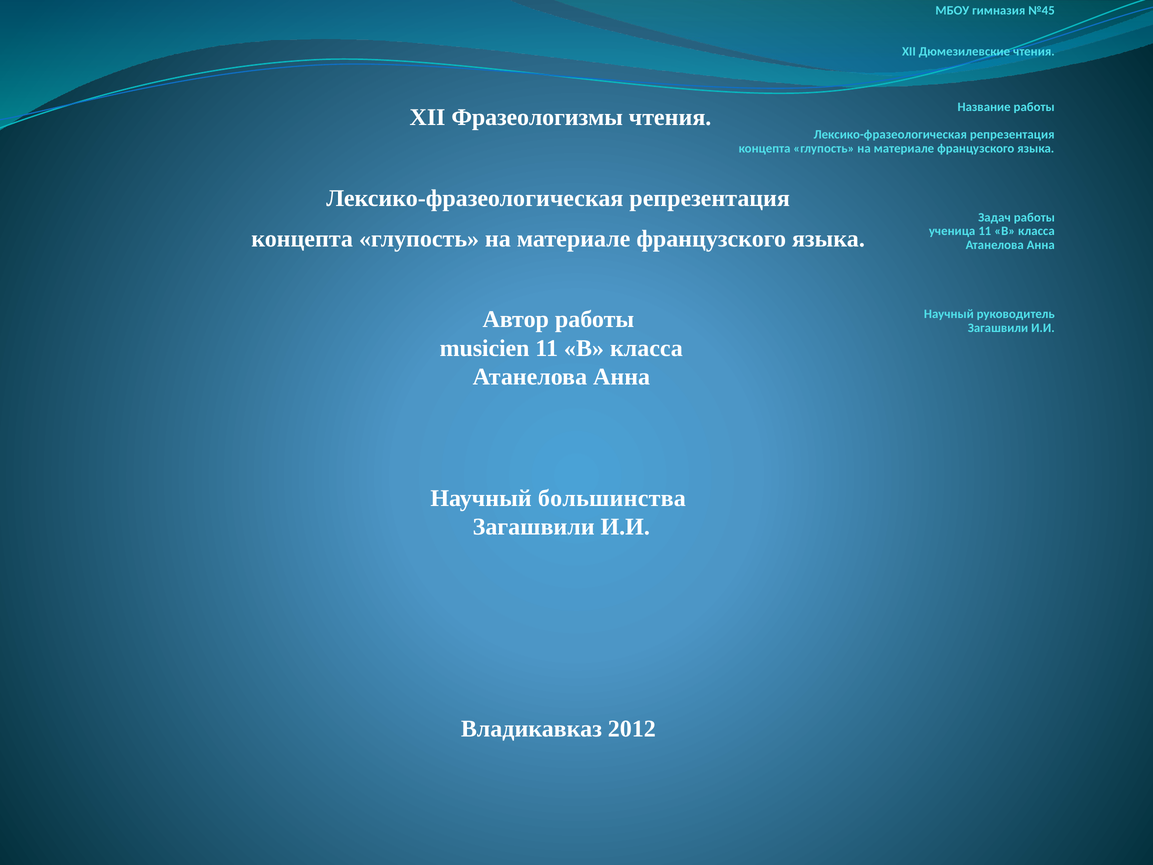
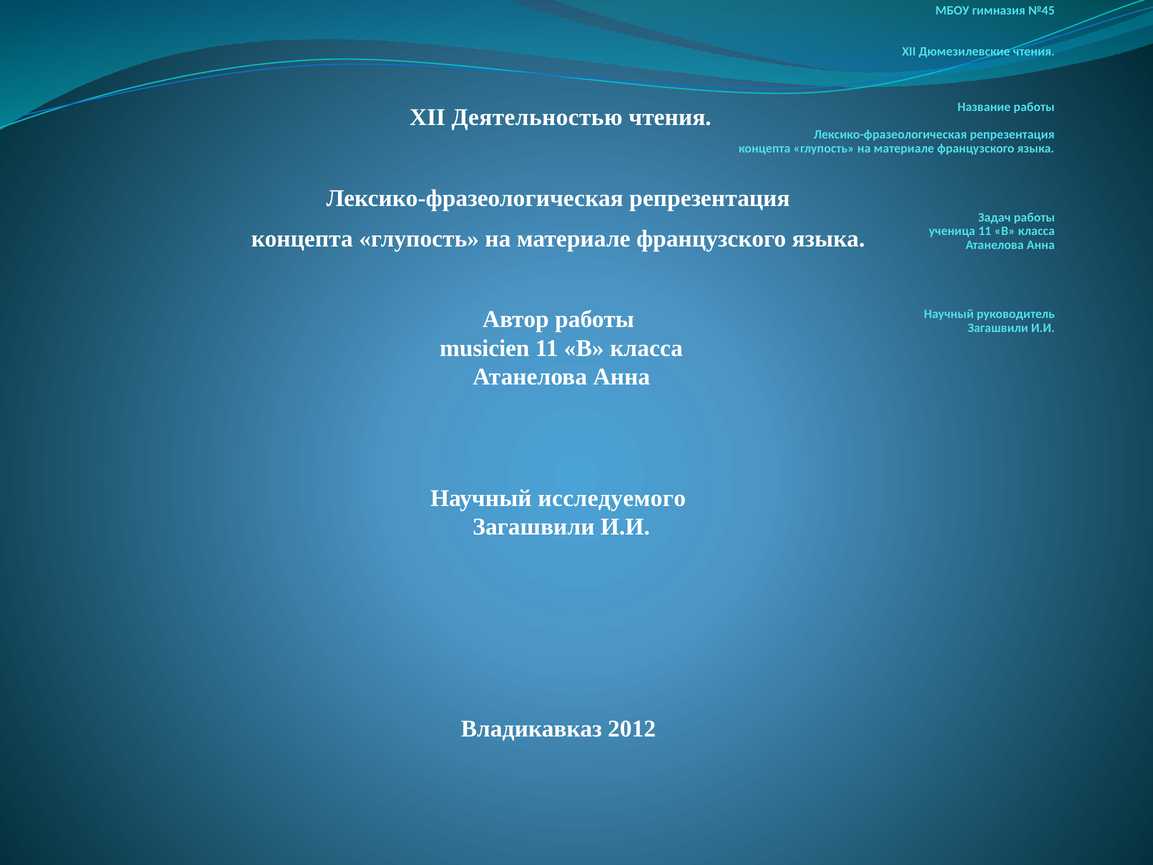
Фразеологизмы: Фразеологизмы -> Деятельностью
большинства: большинства -> исследуемого
